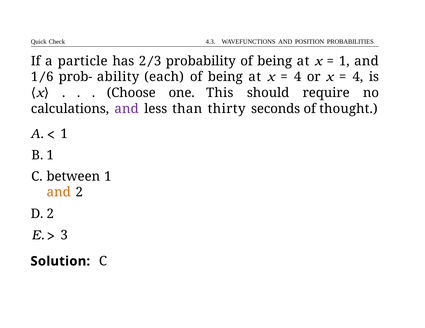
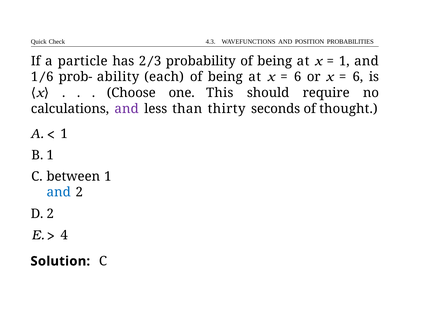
4 at (298, 77): 4 -> 6
4 at (358, 77): 4 -> 6
and at (59, 193) colour: orange -> blue
3 at (64, 235): 3 -> 4
